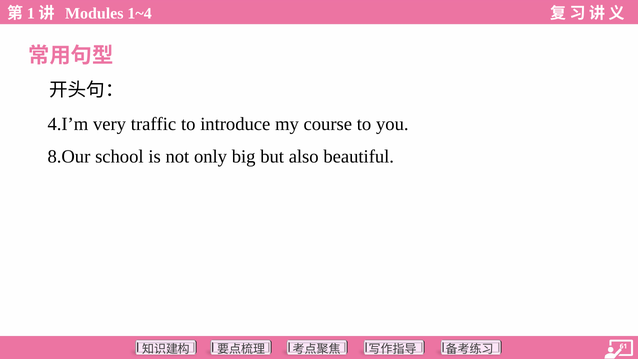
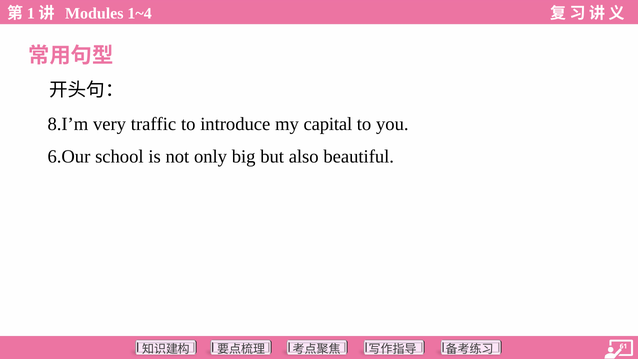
4.I’m: 4.I’m -> 8.I’m
course: course -> capital
8.Our: 8.Our -> 6.Our
